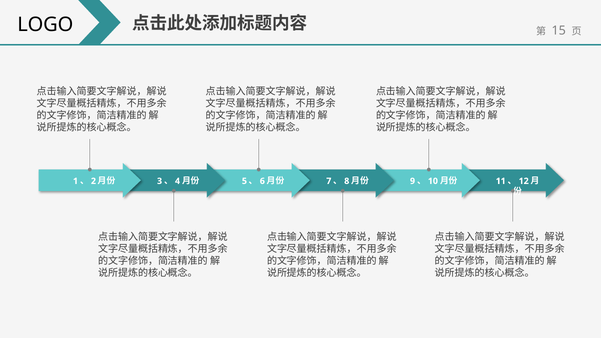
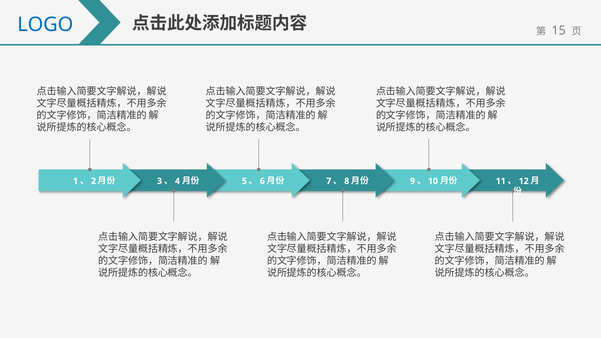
LOGO colour: black -> blue
